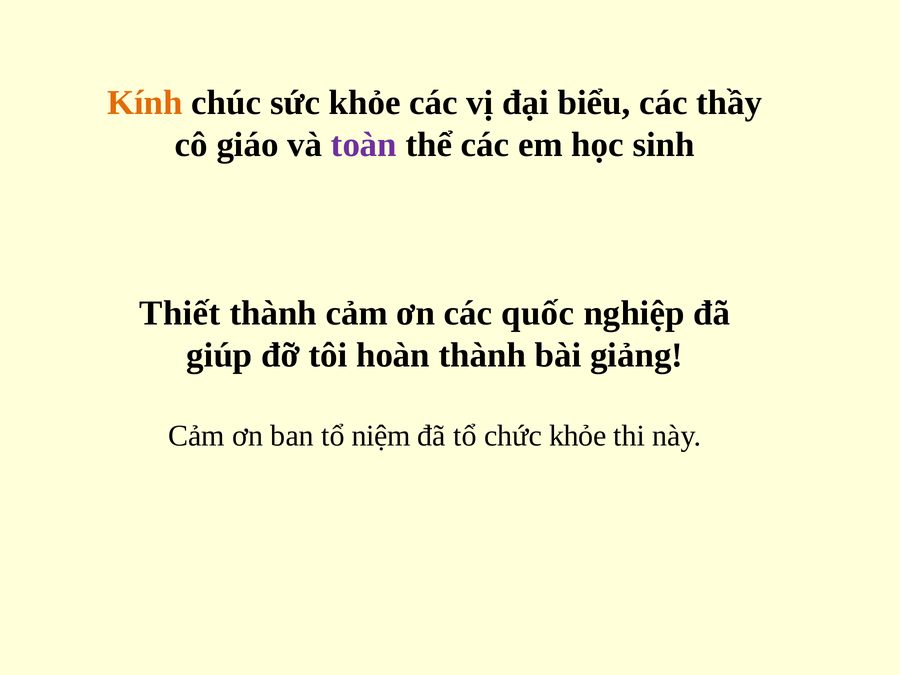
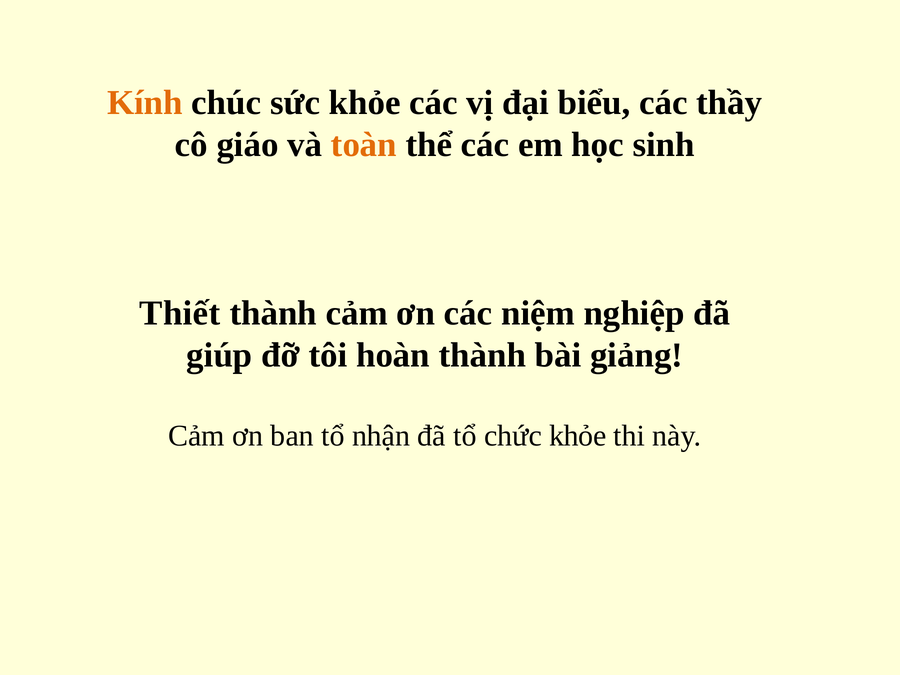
toàn colour: purple -> orange
quốc: quốc -> niệm
niệm: niệm -> nhận
